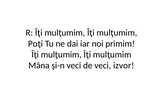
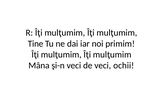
Poţi: Poţi -> Tine
izvor: izvor -> ochii
